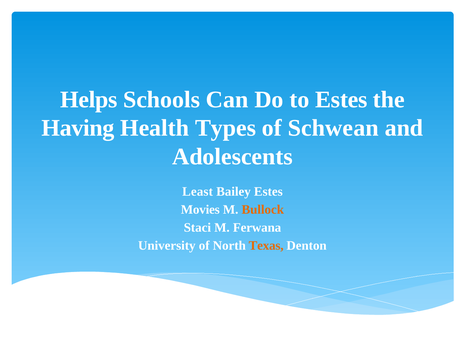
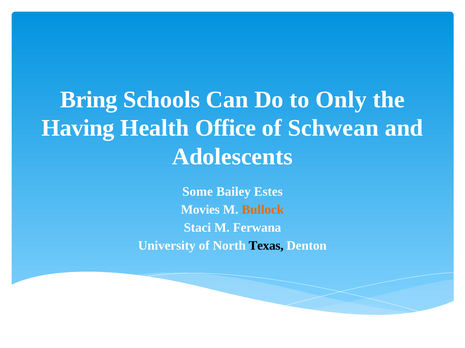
Helps: Helps -> Bring
to Estes: Estes -> Only
Types: Types -> Office
Least: Least -> Some
Texas colour: orange -> black
